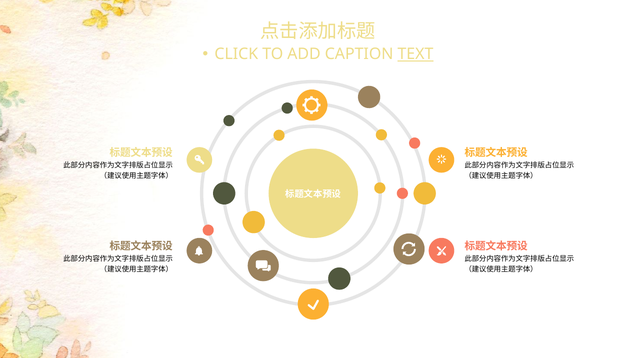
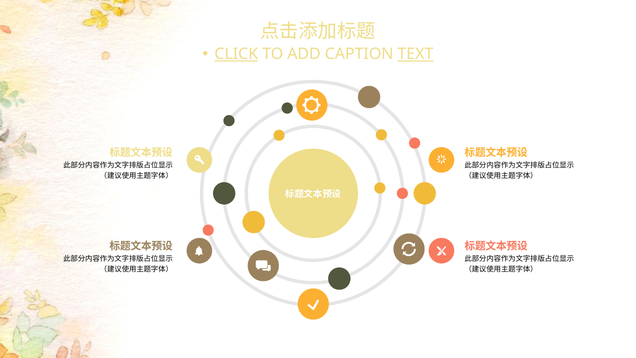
CLICK underline: none -> present
